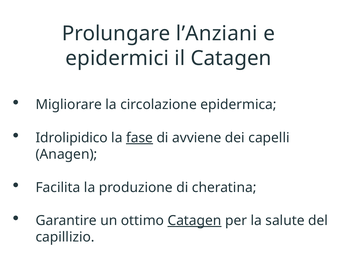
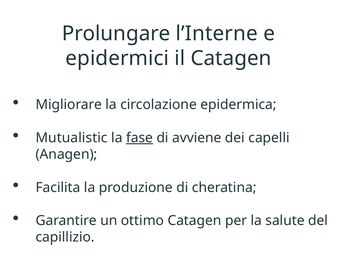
l’Anziani: l’Anziani -> l’Interne
Idrolipidico: Idrolipidico -> Mutualistic
Catagen at (195, 221) underline: present -> none
